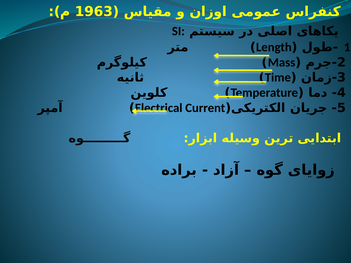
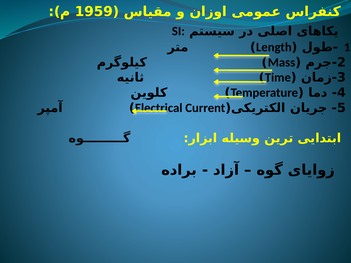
1963: 1963 -> 1959
